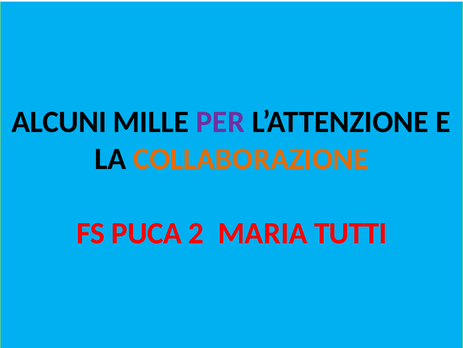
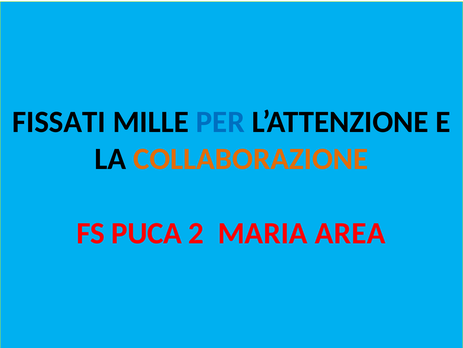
ALCUNI: ALCUNI -> FISSATI
PER colour: purple -> blue
TUTTI: TUTTI -> AREA
